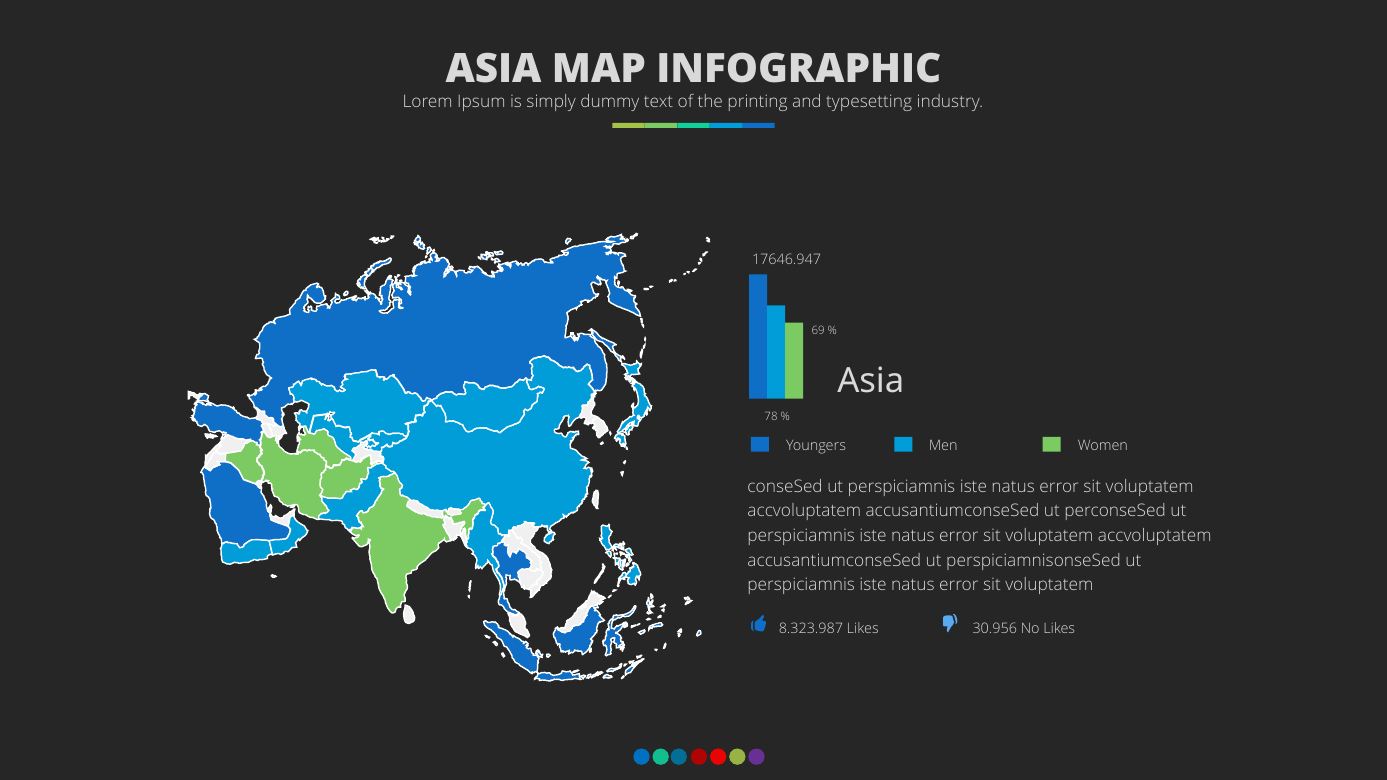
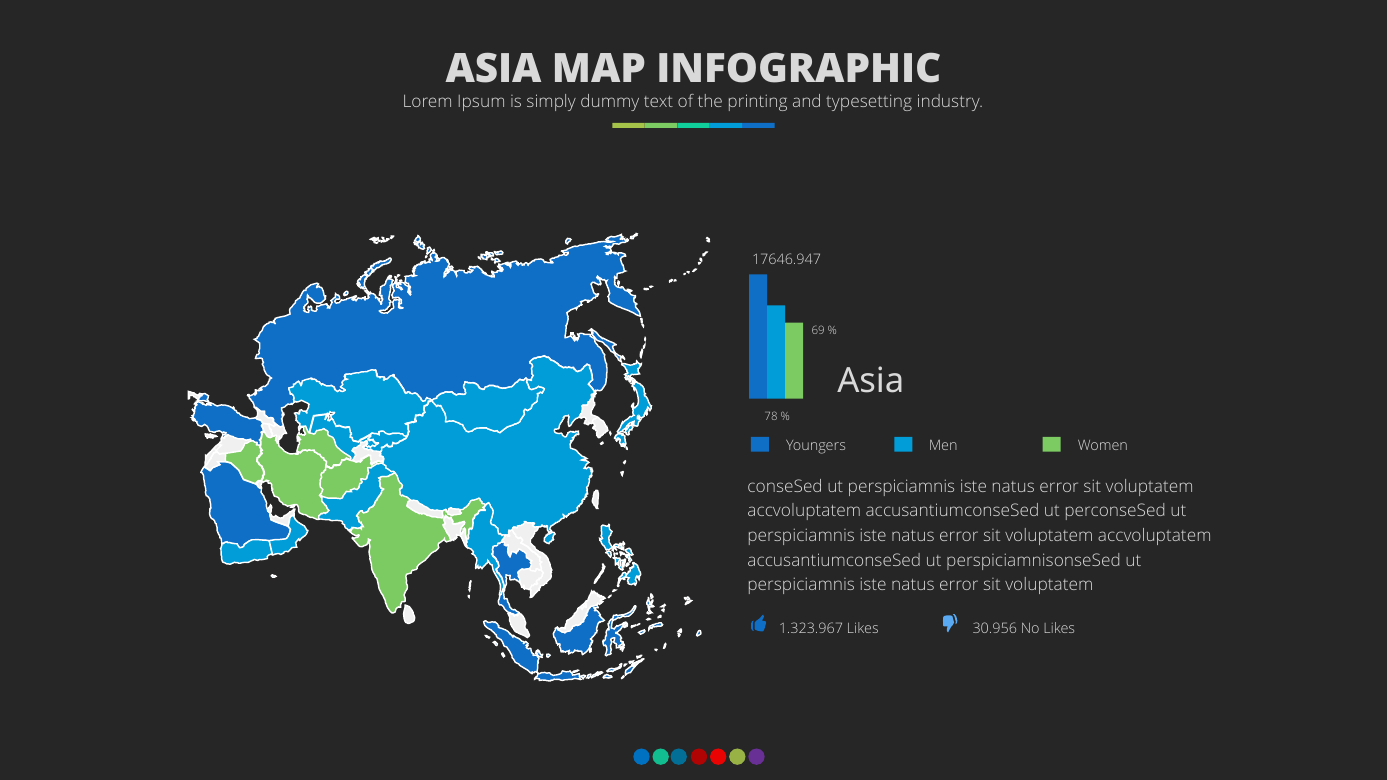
8.323.987: 8.323.987 -> 1.323.967
